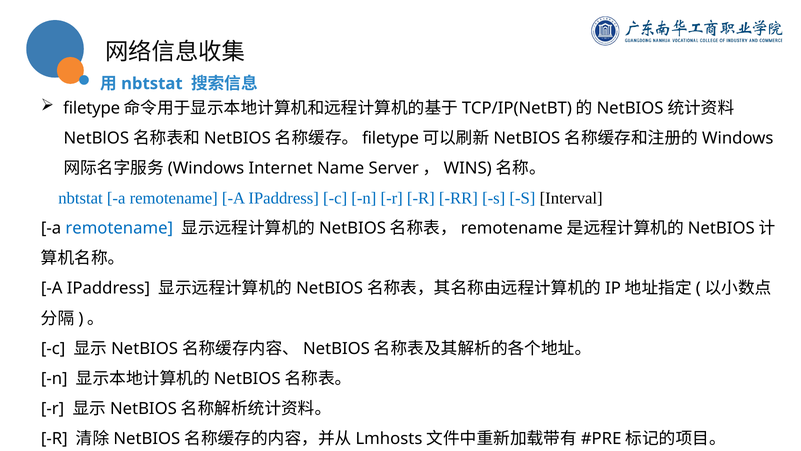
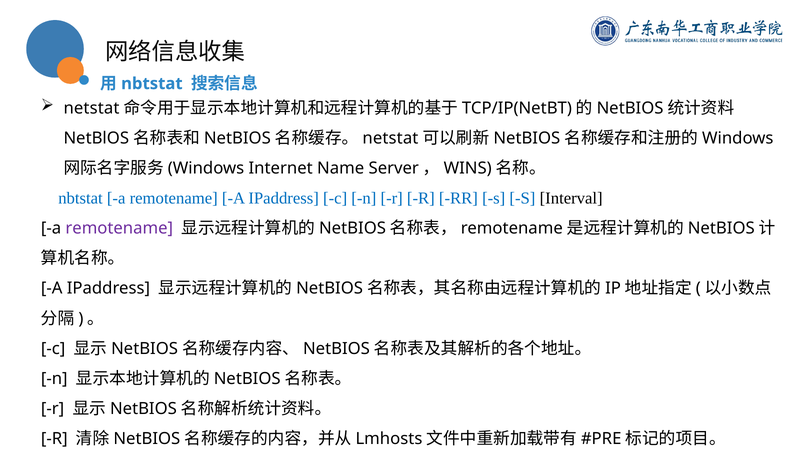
filetype at (92, 108): filetype -> netstat
filetype at (391, 138): filetype -> netstat
remotename at (119, 228) colour: blue -> purple
